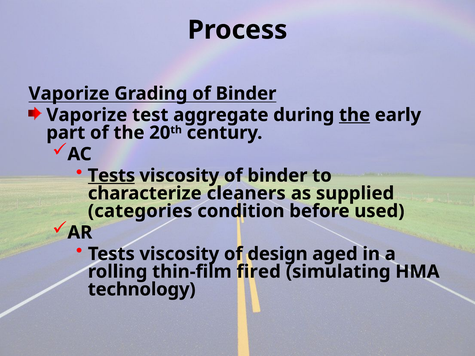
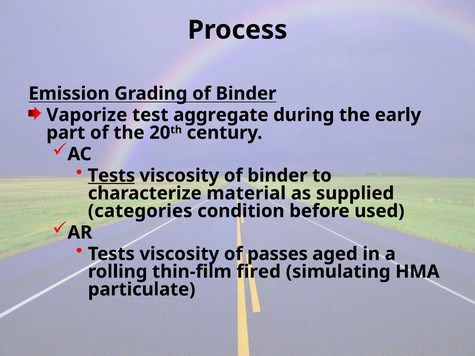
Vaporize at (69, 94): Vaporize -> Emission
the at (355, 115) underline: present -> none
cleaners: cleaners -> material
design: design -> passes
technology: technology -> particulate
